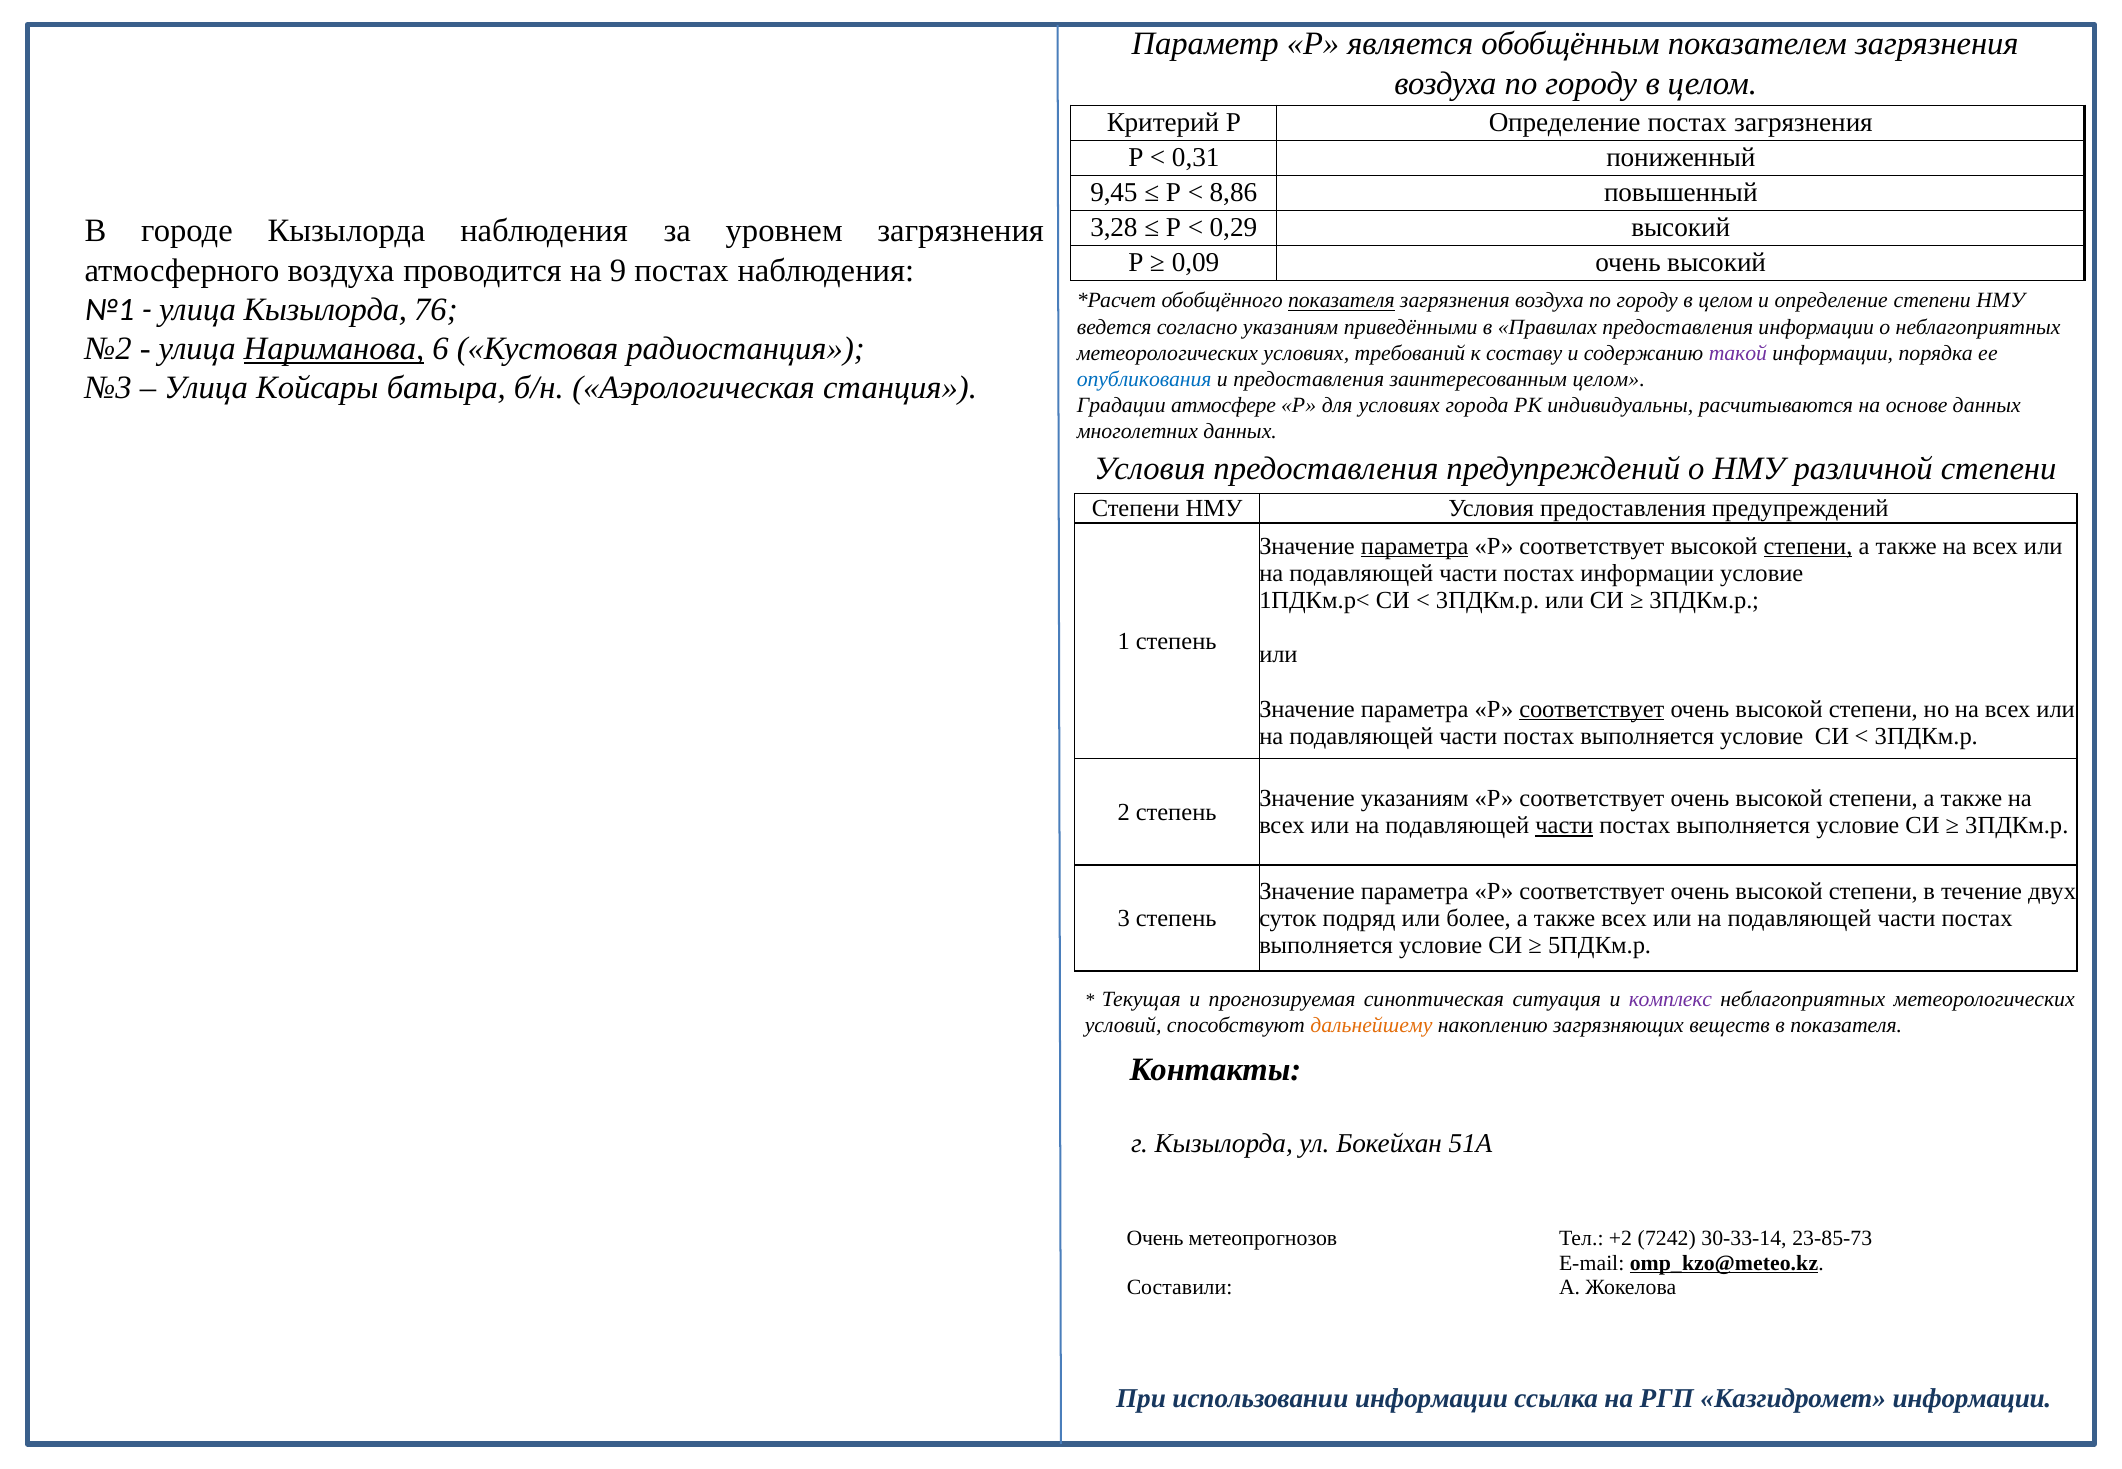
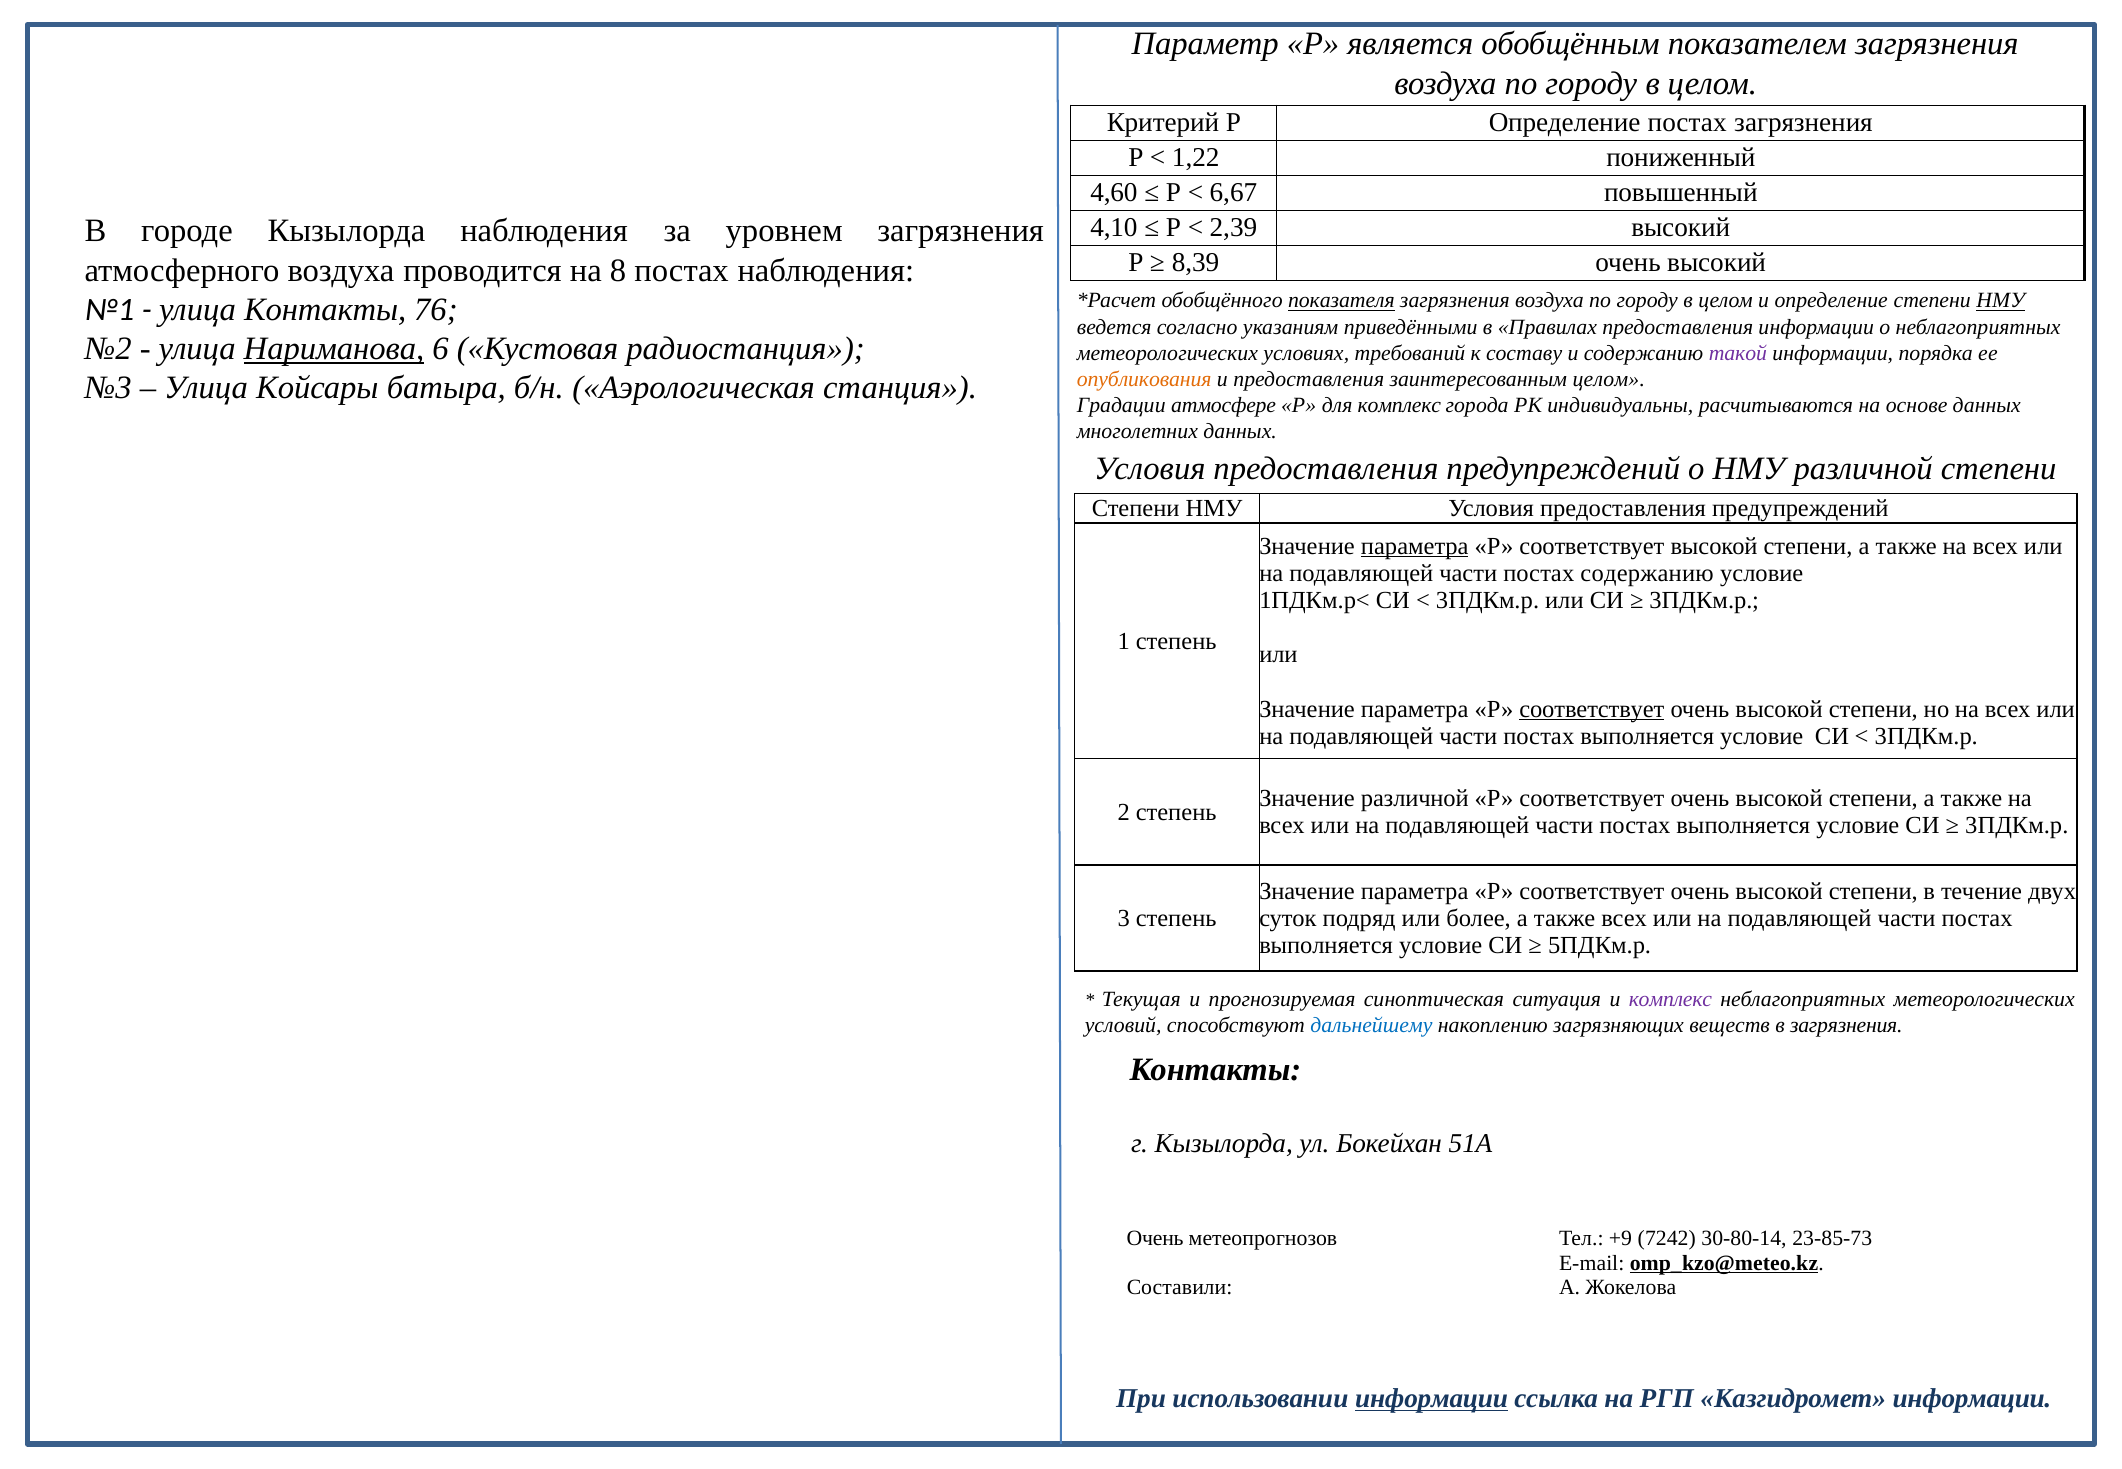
0,31: 0,31 -> 1,22
9,45: 9,45 -> 4,60
8,86: 8,86 -> 6,67
3,28: 3,28 -> 4,10
0,29: 0,29 -> 2,39
0,09: 0,09 -> 8,39
9: 9 -> 8
НМУ at (2001, 301) underline: none -> present
улица Кызылорда: Кызылорда -> Контакты
опубликования colour: blue -> orange
для условиях: условиях -> комплекс
степени at (1808, 546) underline: present -> none
постах информации: информации -> содержанию
Значение указаниям: указаниям -> различной
части at (1564, 826) underline: present -> none
дальнейшему colour: orange -> blue
в показателя: показателя -> загрязнения
+2: +2 -> +9
30-33-14: 30-33-14 -> 30-80-14
информации at (1432, 1399) underline: none -> present
